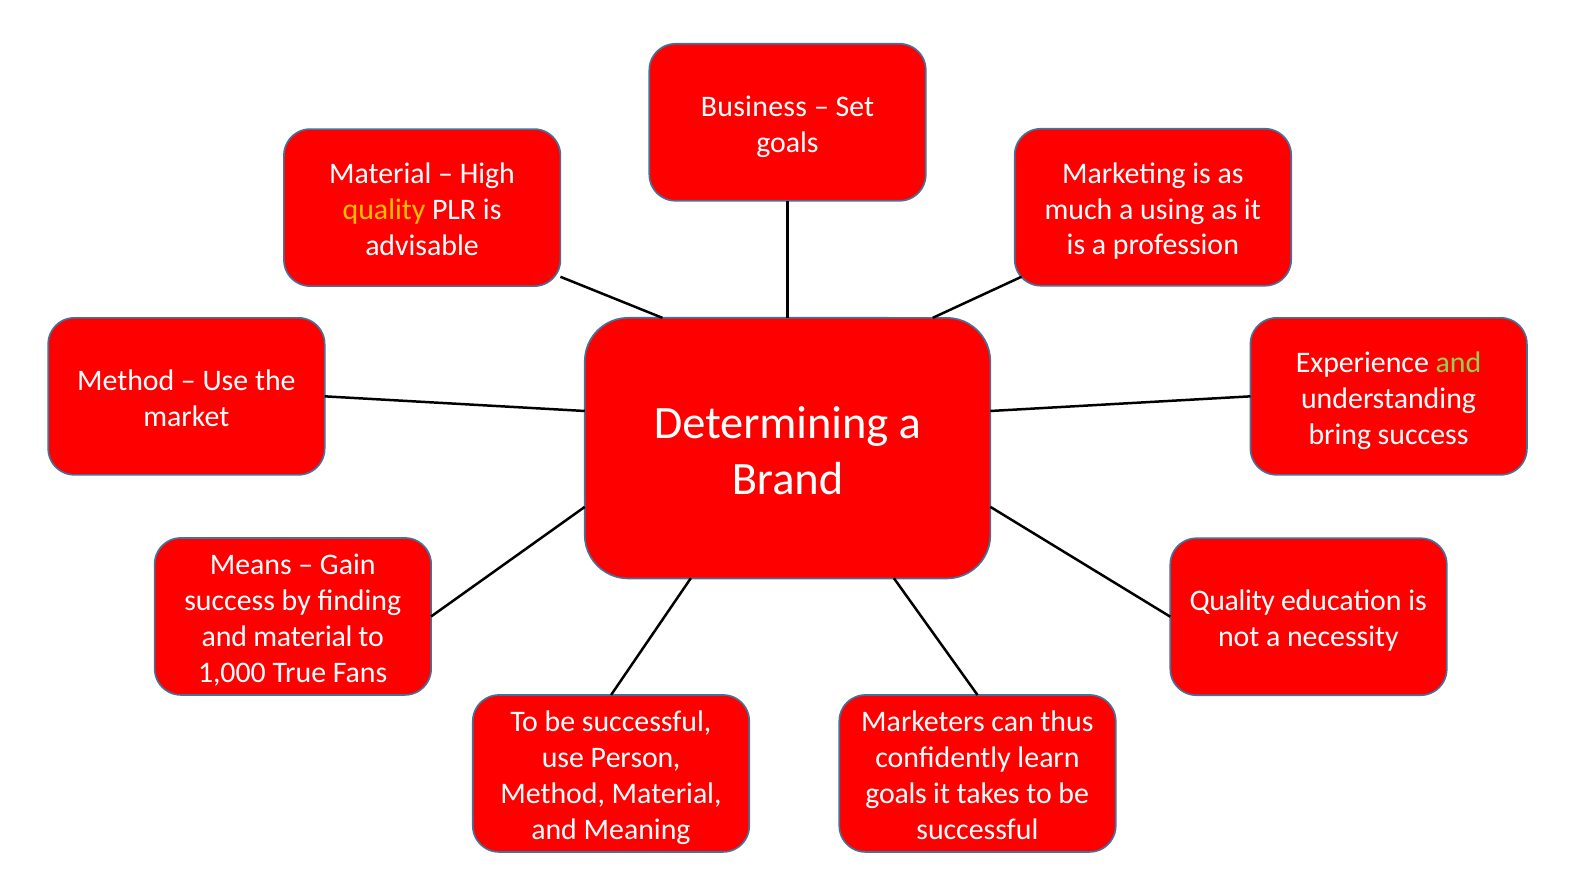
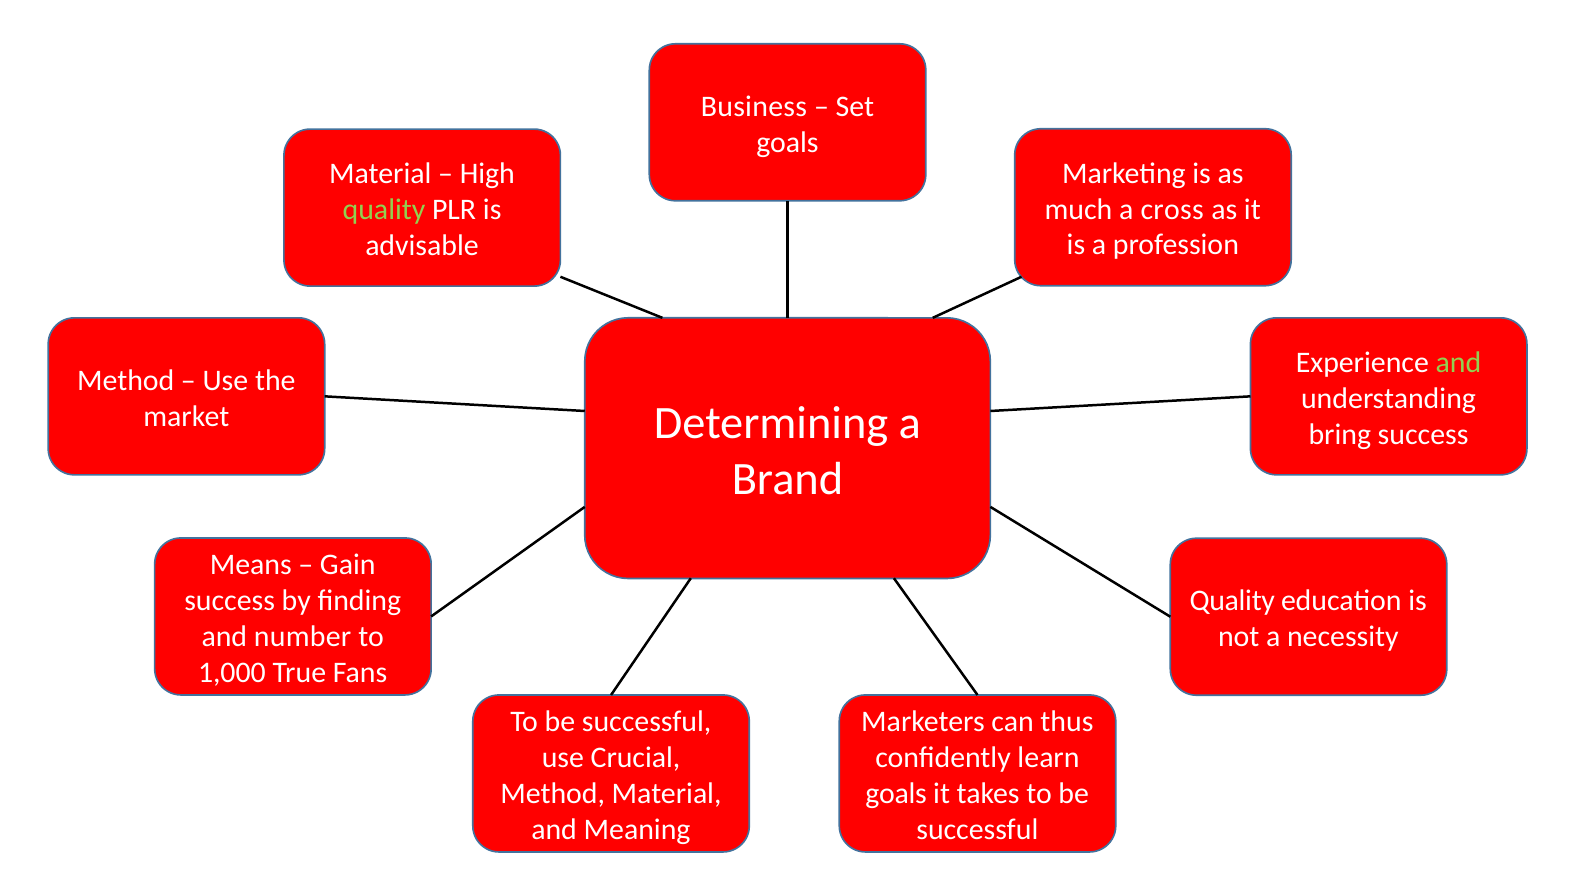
using: using -> cross
quality at (384, 210) colour: yellow -> light green
and material: material -> number
Person: Person -> Crucial
